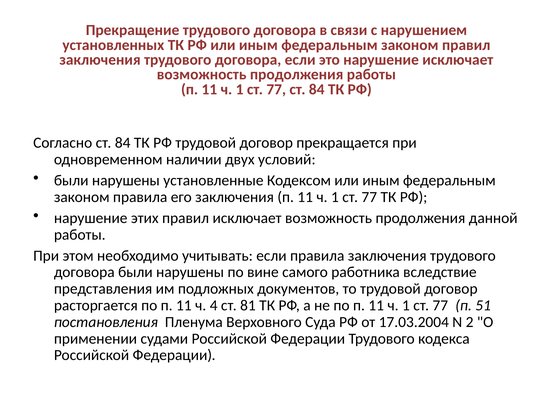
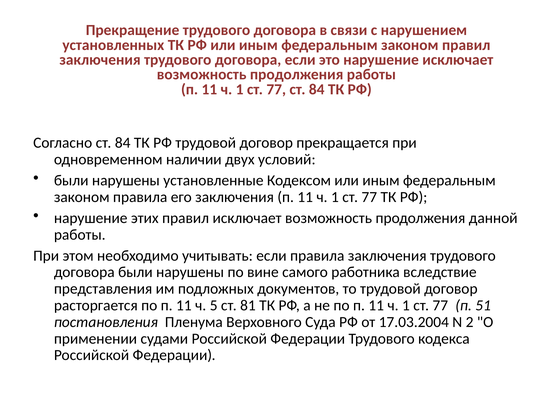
4: 4 -> 5
